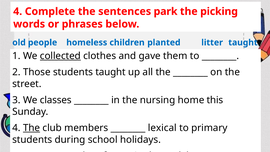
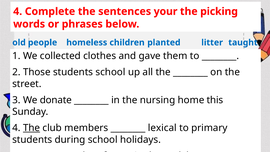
sentences park: park -> your
collected underline: present -> none
students taught: taught -> school
classes: classes -> donate
